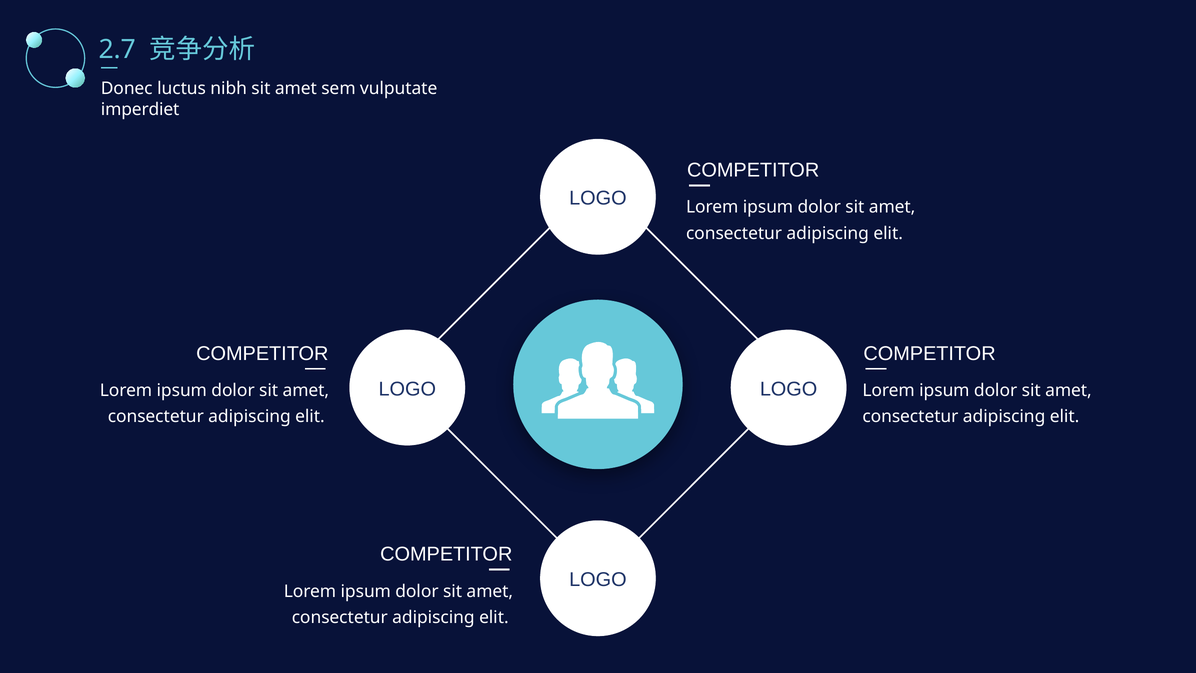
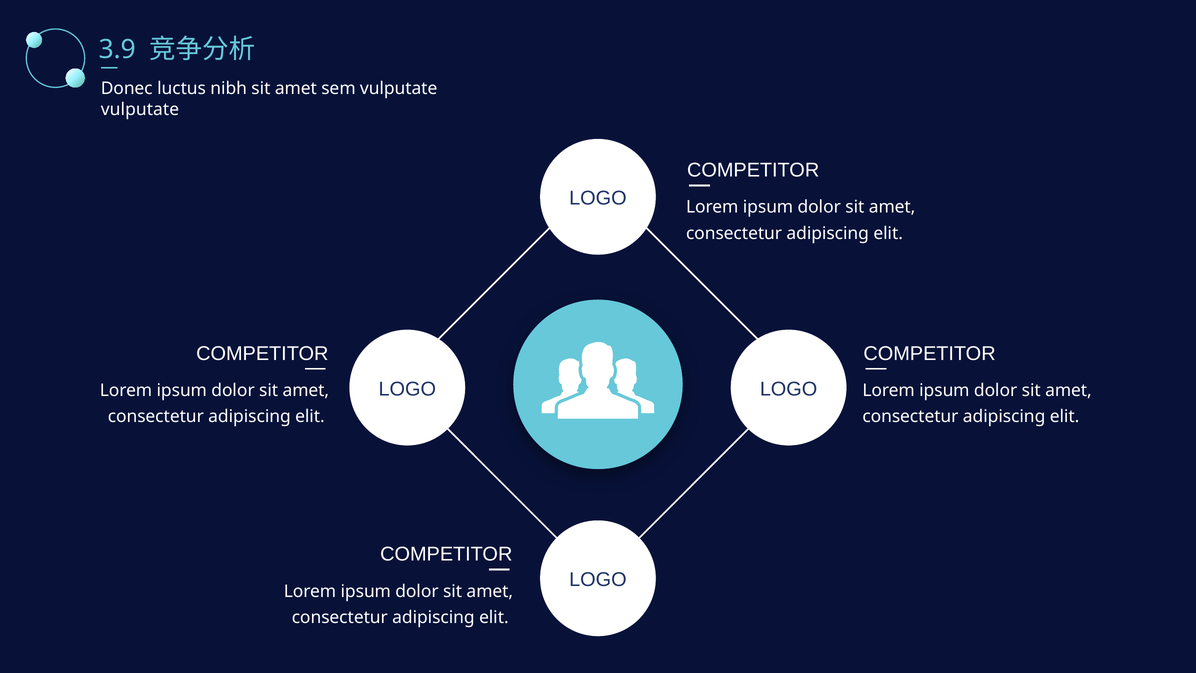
2.7: 2.7 -> 3.9
imperdiet at (140, 109): imperdiet -> vulputate
